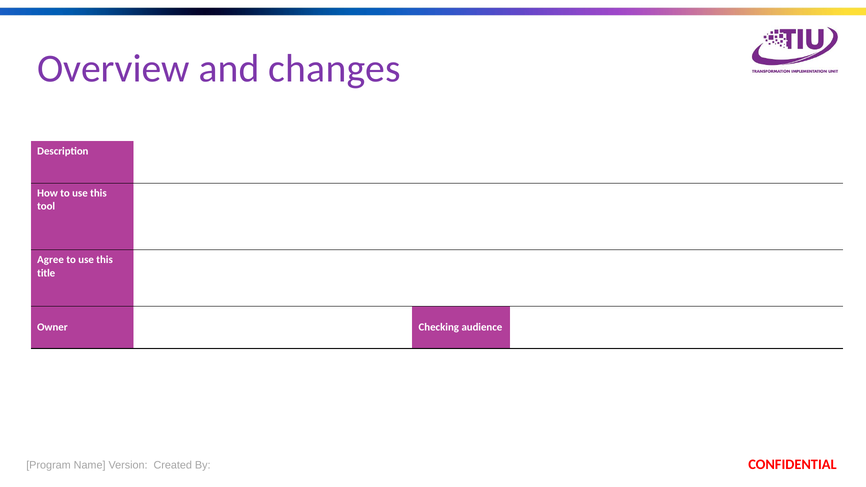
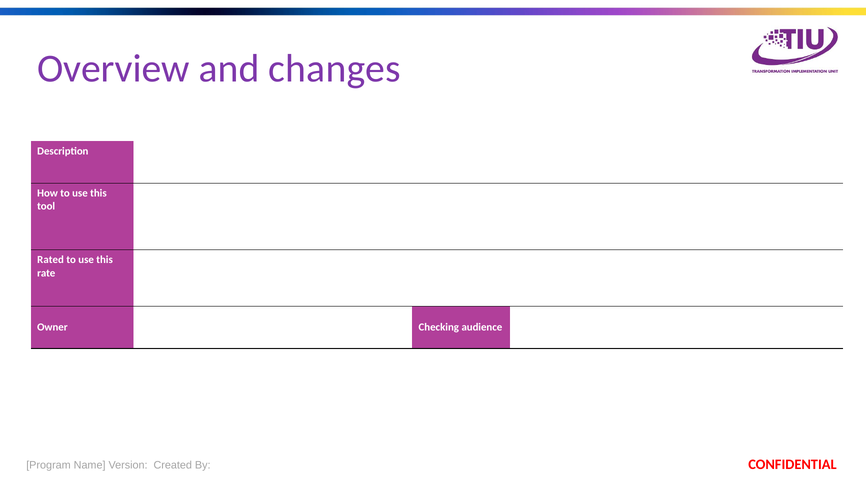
Agree: Agree -> Rated
title: title -> rate
